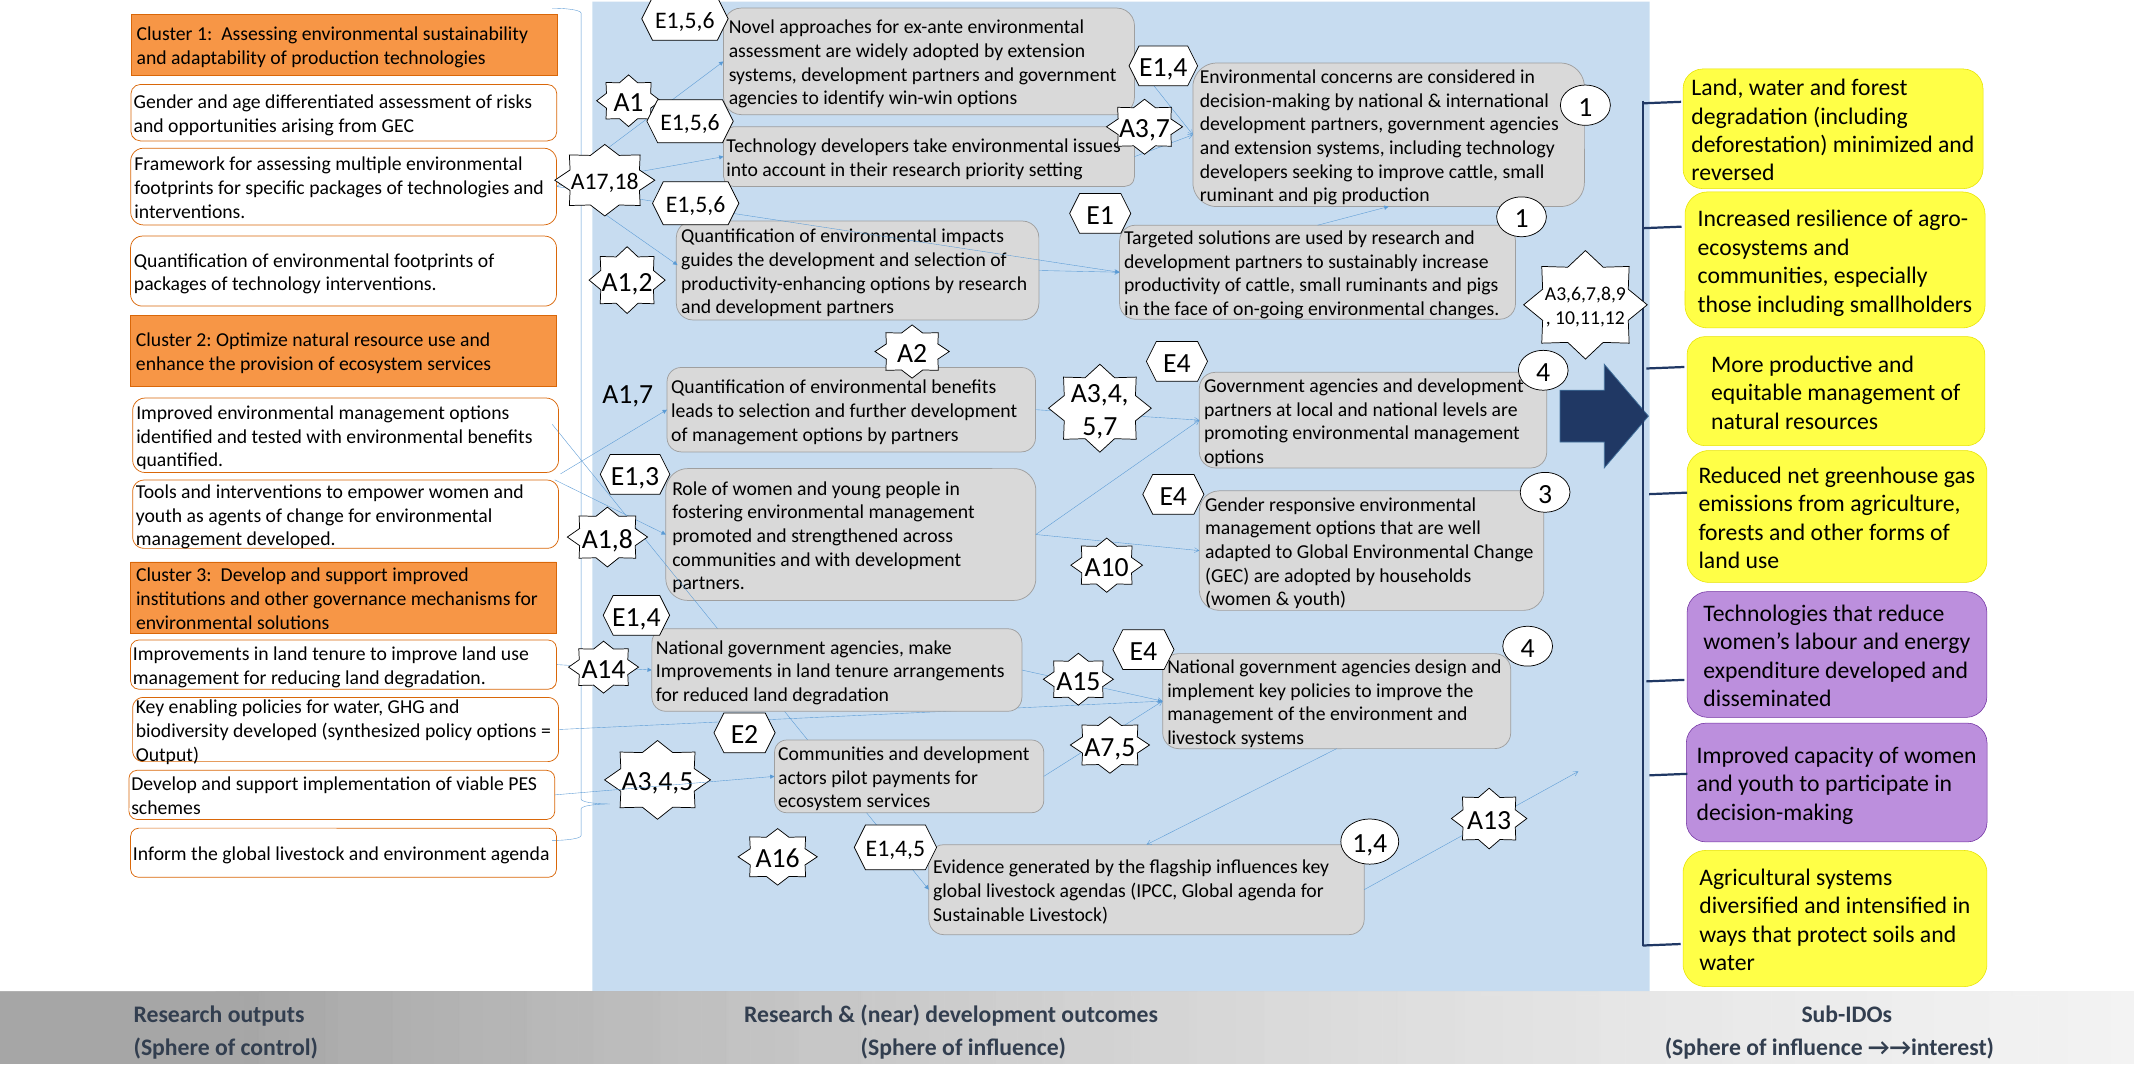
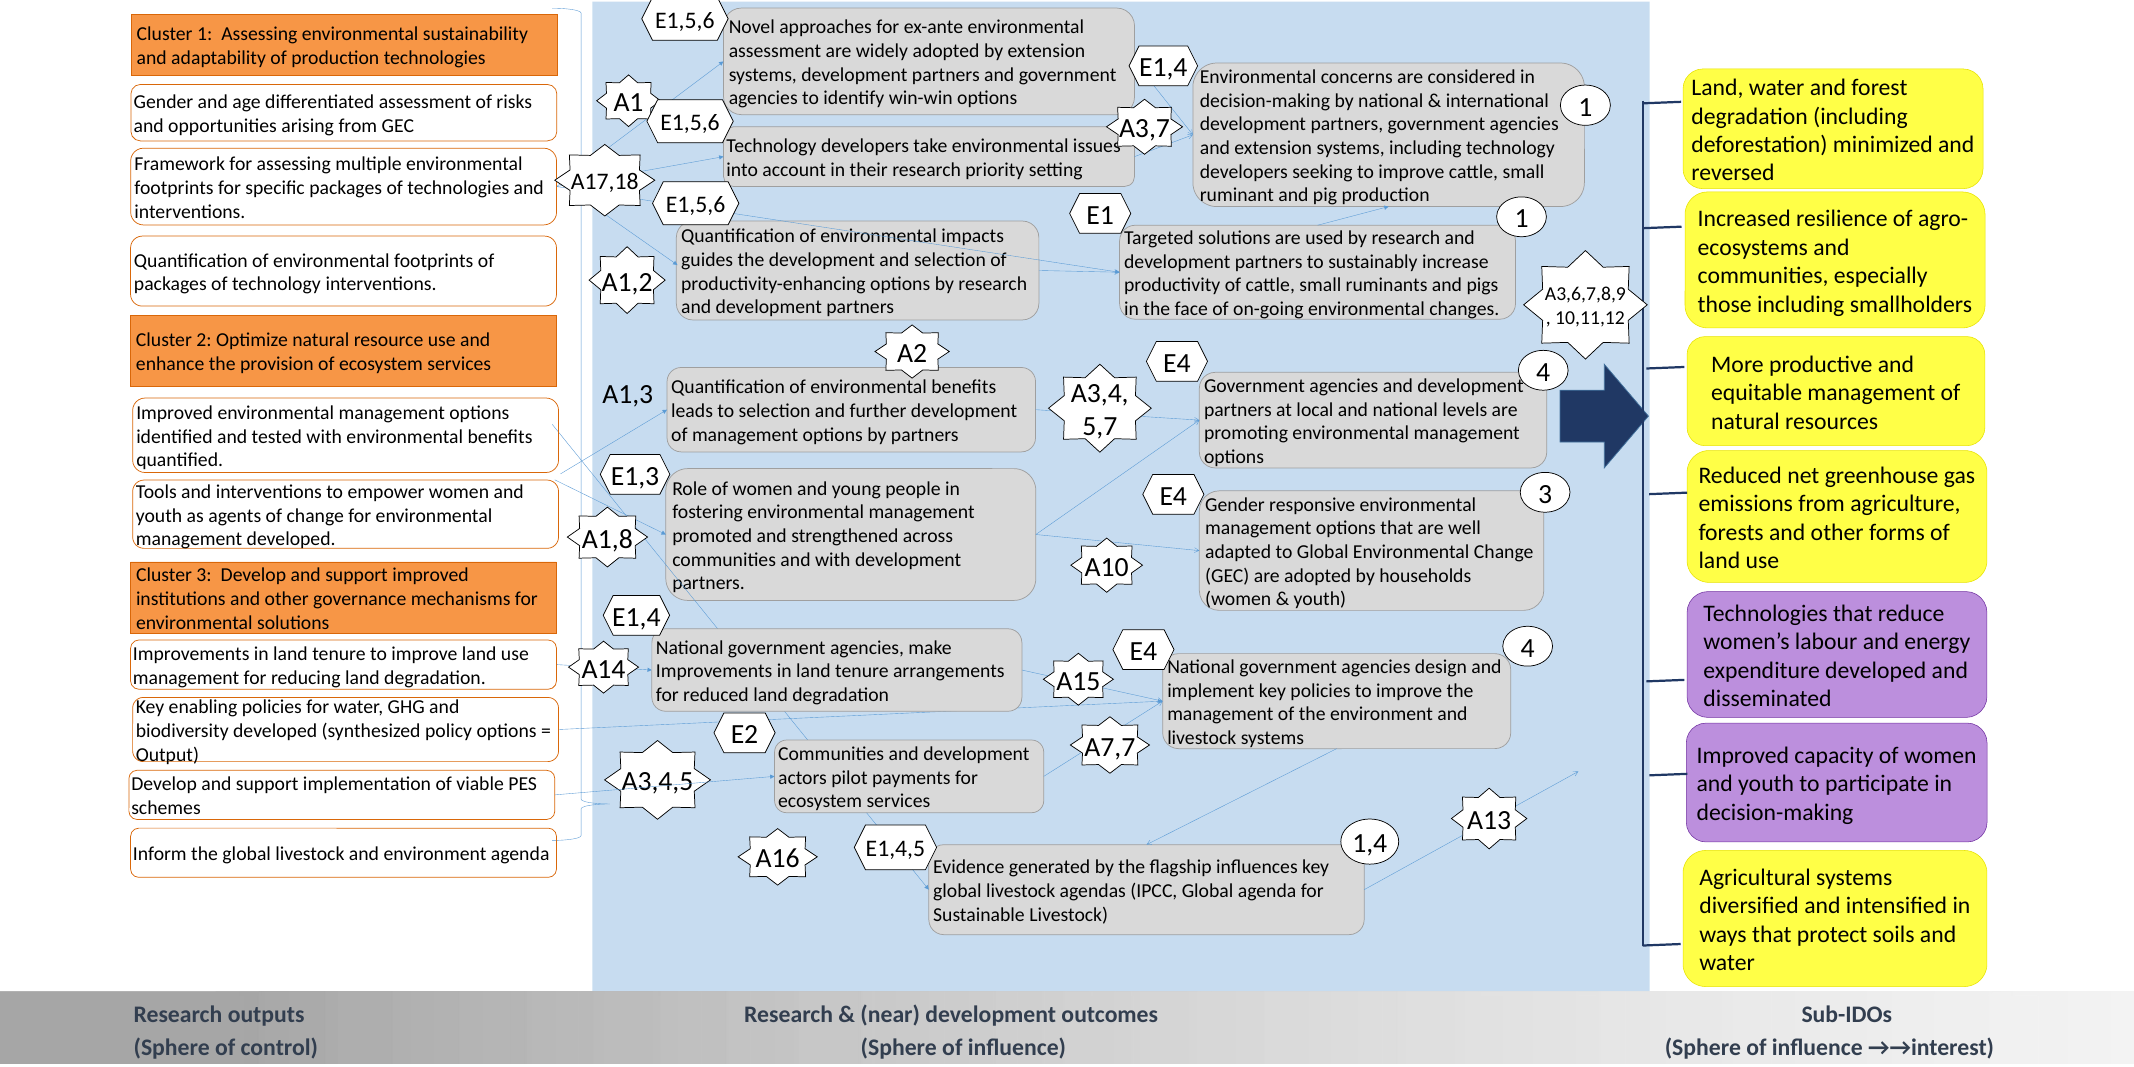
A1,7: A1,7 -> A1,3
A7,5: A7,5 -> A7,7
